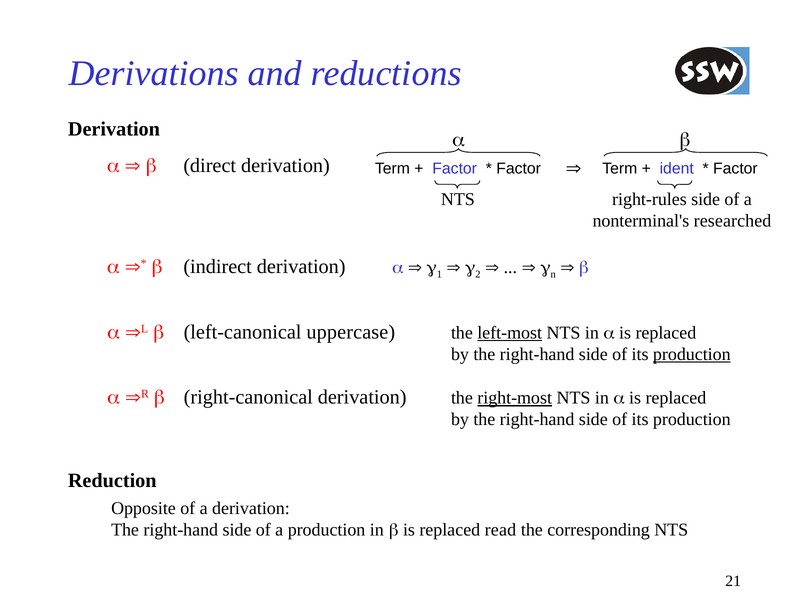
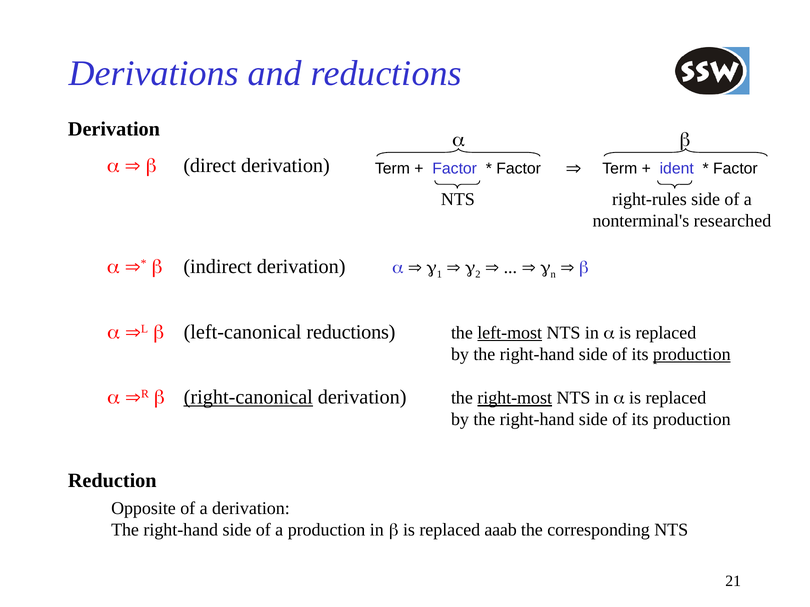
left-canonical uppercase: uppercase -> reductions
right-canonical underline: none -> present
read: read -> aaab
